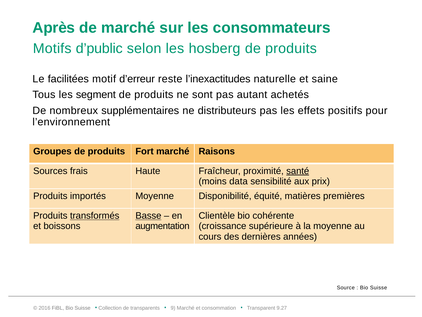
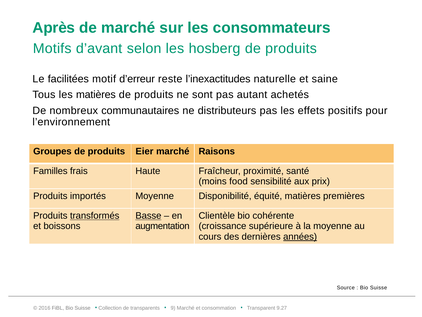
d’public: d’public -> d’avant
les segment: segment -> matières
supplémentaires: supplémentaires -> communautaires
Fort: Fort -> Eier
Sources: Sources -> Familles
santé underline: present -> none
data: data -> food
années underline: none -> present
